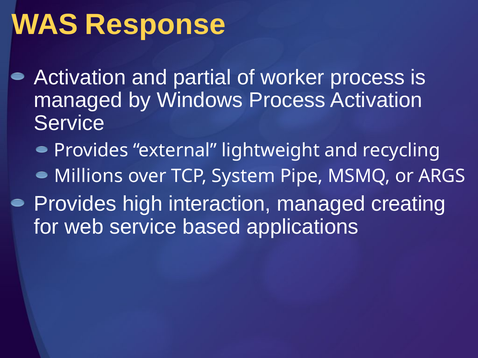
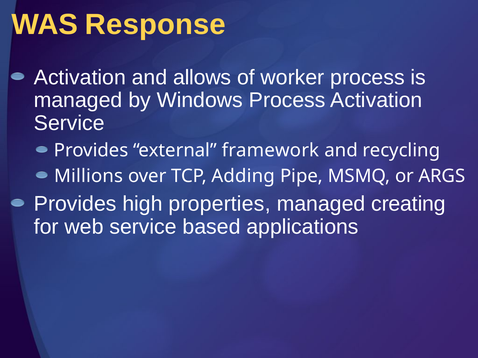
partial: partial -> allows
lightweight: lightweight -> framework
System: System -> Adding
interaction: interaction -> properties
